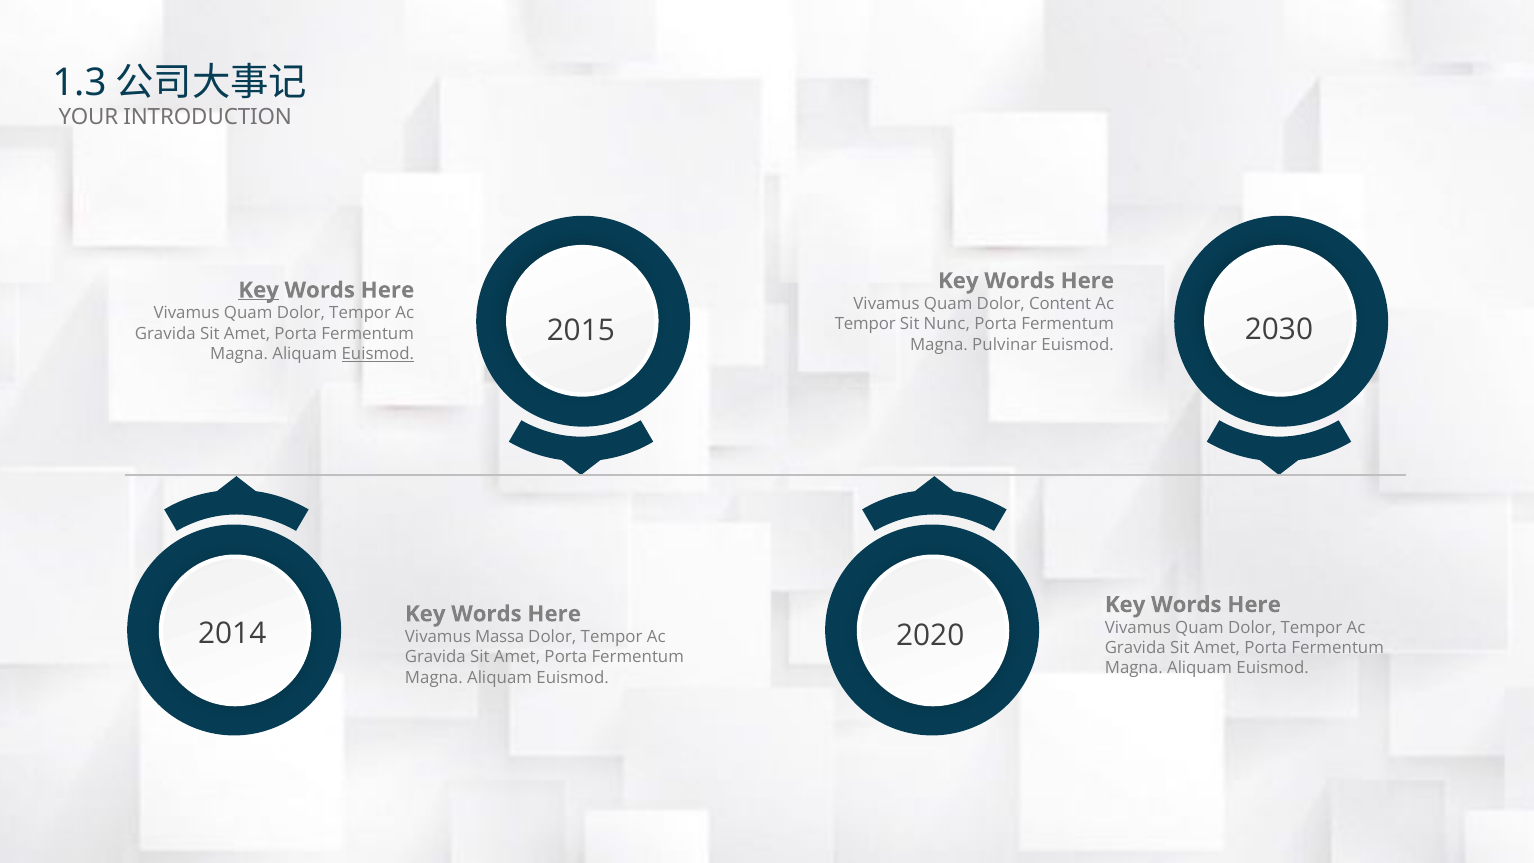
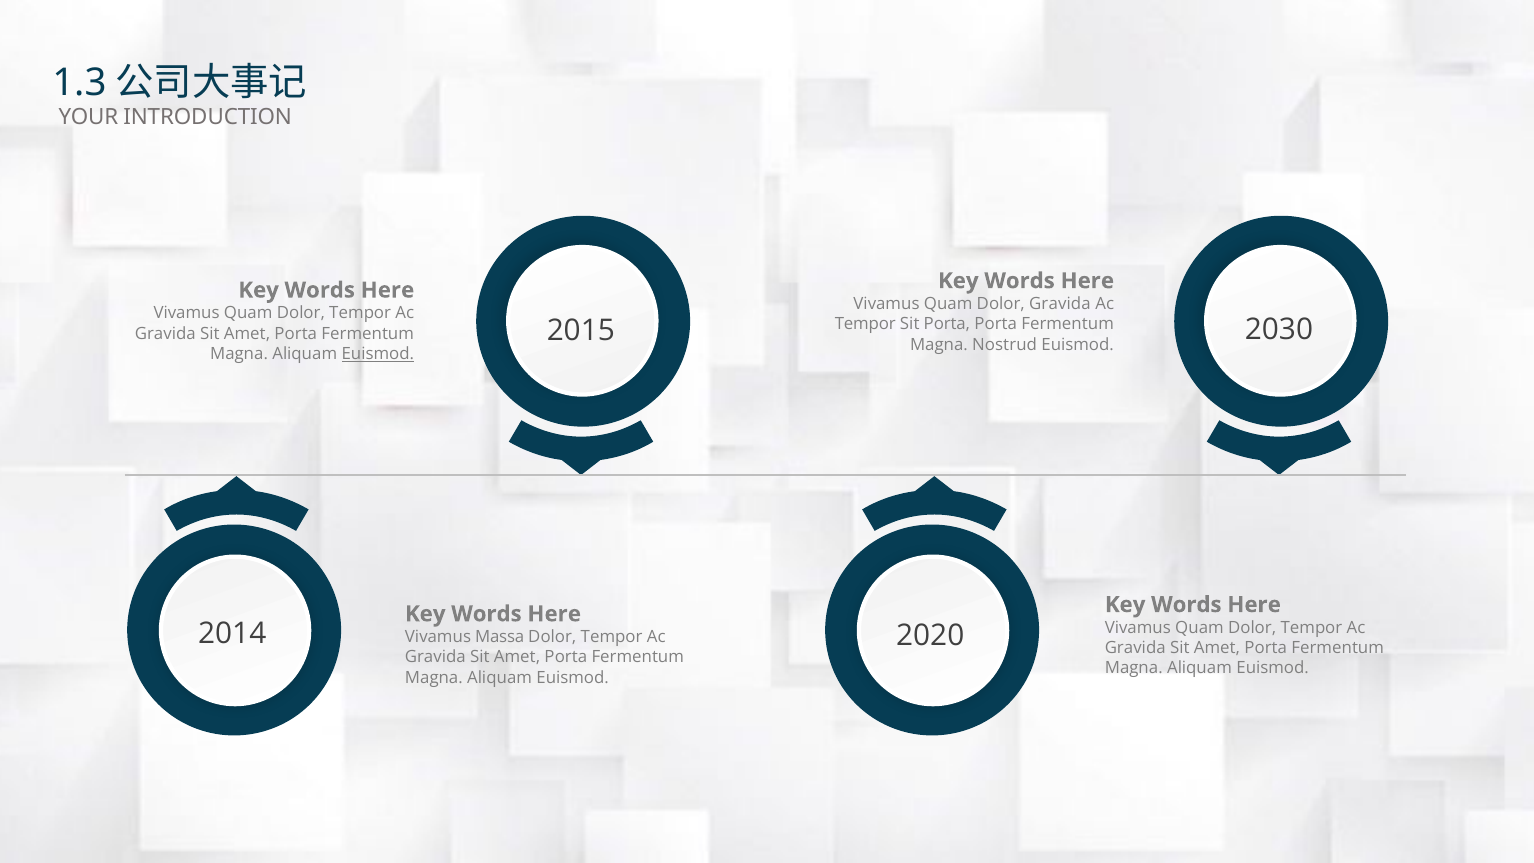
Key at (259, 290) underline: present -> none
Dolor Content: Content -> Gravida
Sit Nunc: Nunc -> Porta
Pulvinar: Pulvinar -> Nostrud
